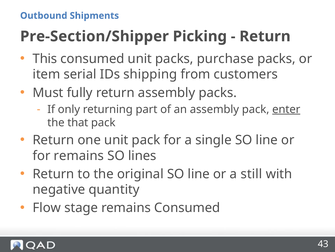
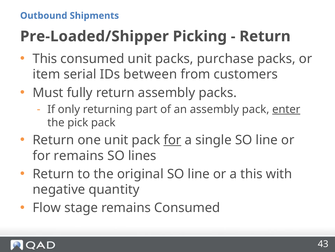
Pre-Section/Shipper: Pre-Section/Shipper -> Pre-Loaded/Shipper
shipping: shipping -> between
that: that -> pick
for at (172, 140) underline: none -> present
a still: still -> this
